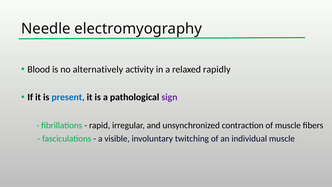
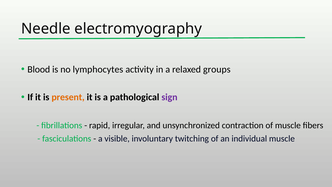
alternatively: alternatively -> lymphocytes
rapidly: rapidly -> groups
present colour: blue -> orange
